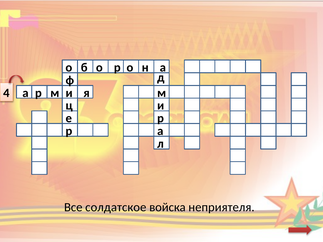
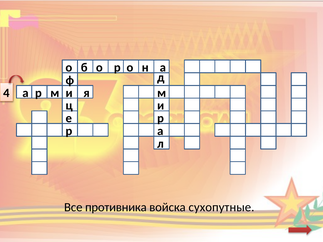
солдатское: солдатское -> противника
неприятеля: неприятеля -> сухопутные
